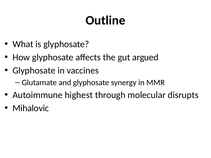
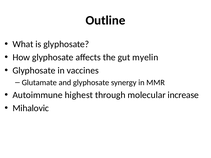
argued: argued -> myelin
disrupts: disrupts -> increase
